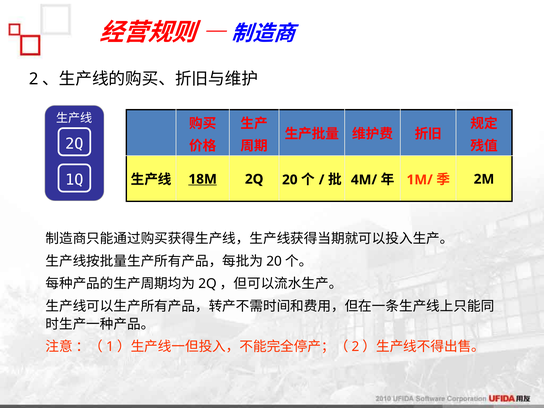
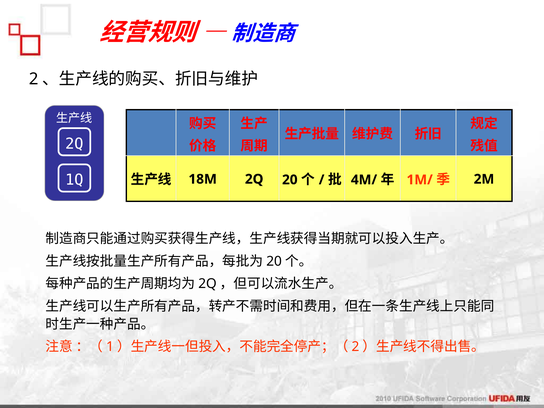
18M underline: present -> none
